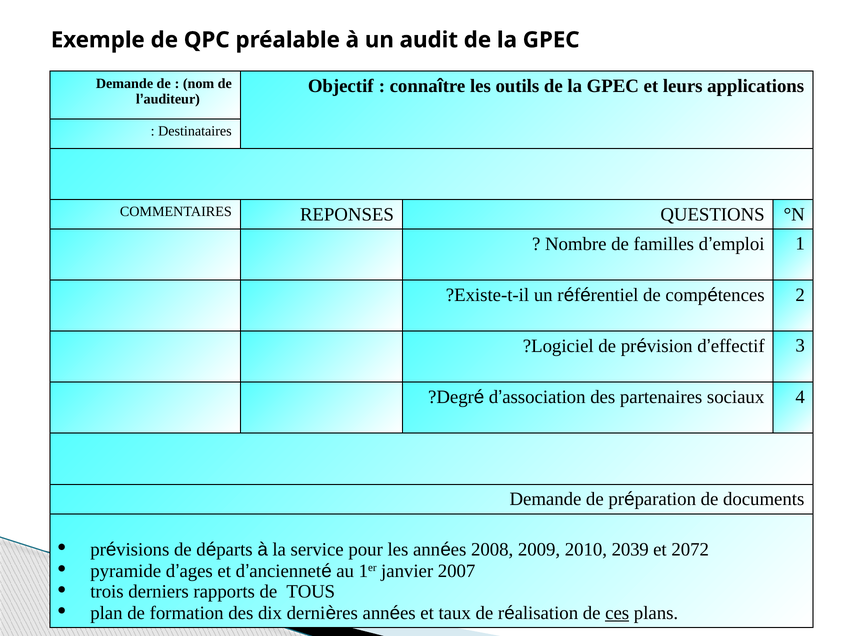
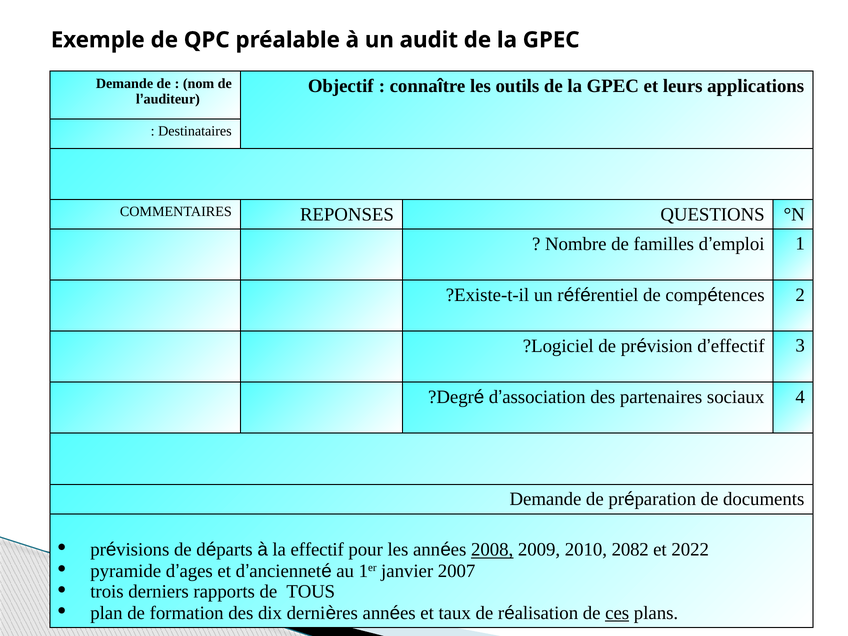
service: service -> effectif
2008 underline: none -> present
2039: 2039 -> 2082
2072: 2072 -> 2022
